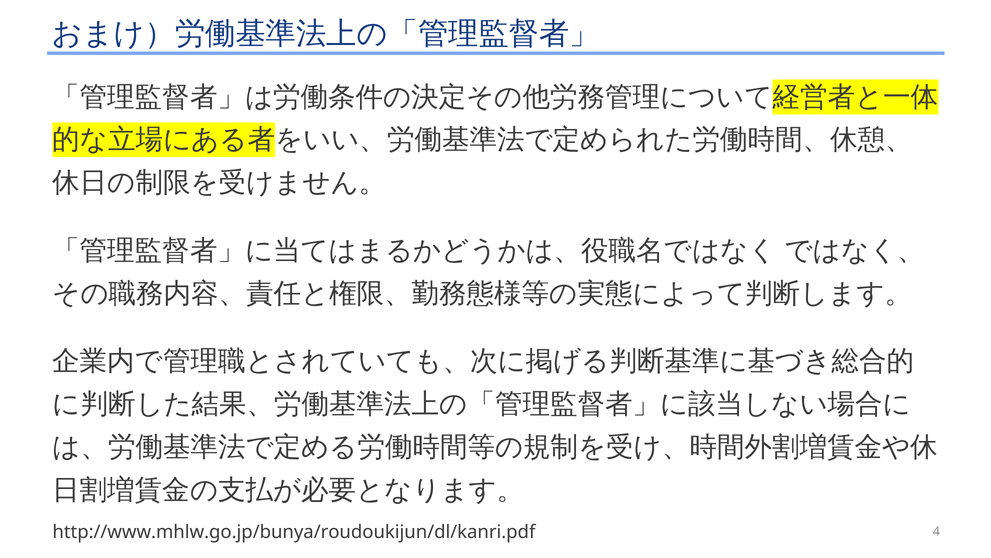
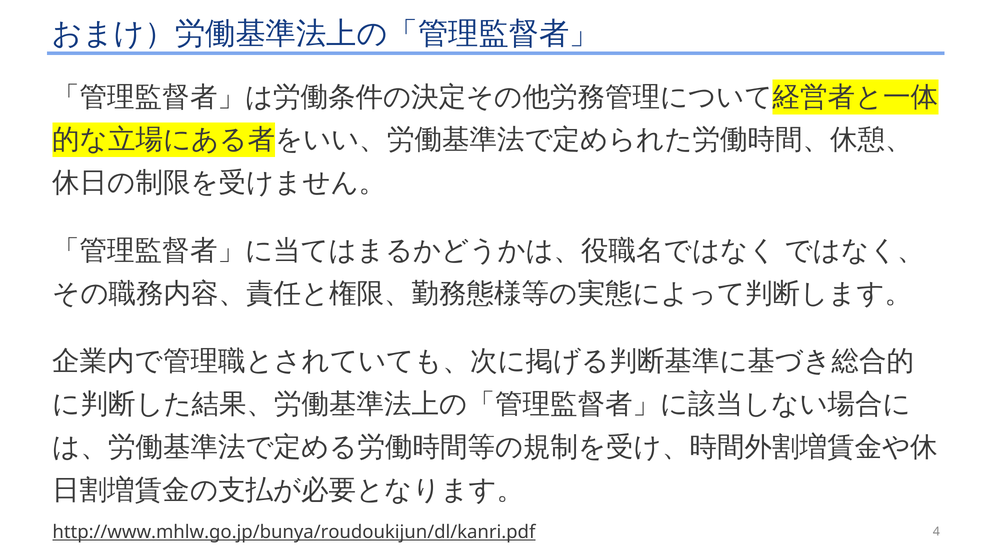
http://www.mhlw.go.jp/bunya/roudoukijun/dl/kanri.pdf underline: none -> present
